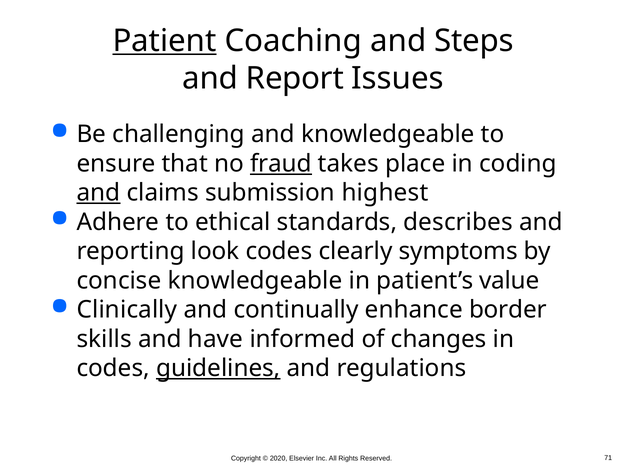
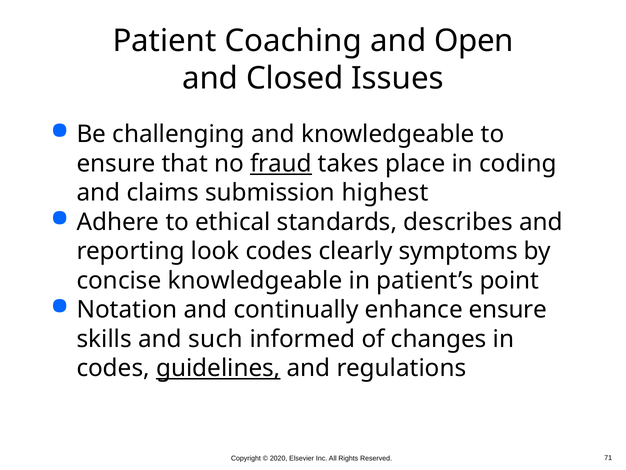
Patient underline: present -> none
Steps: Steps -> Open
Report: Report -> Closed
and at (99, 193) underline: present -> none
value: value -> point
Clinically: Clinically -> Notation
enhance border: border -> ensure
have: have -> such
